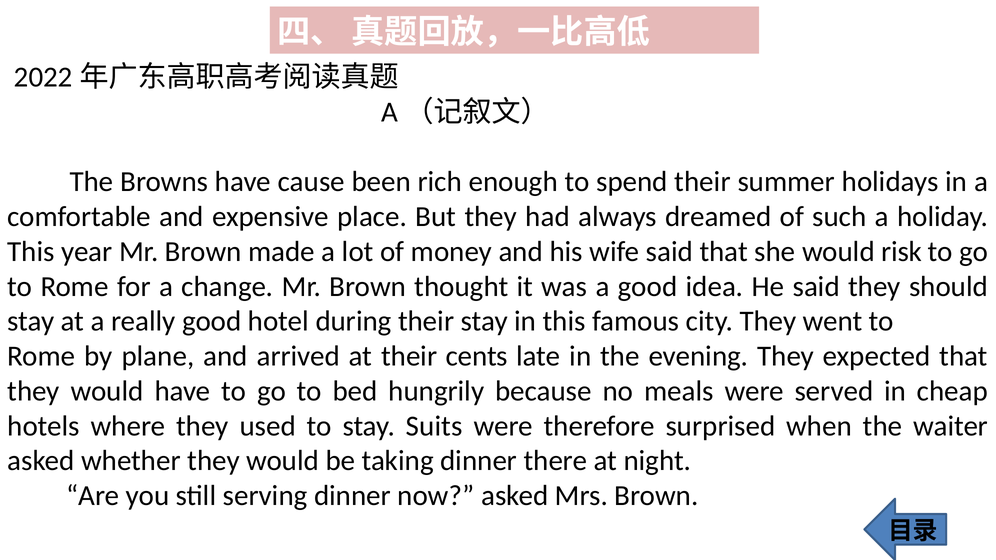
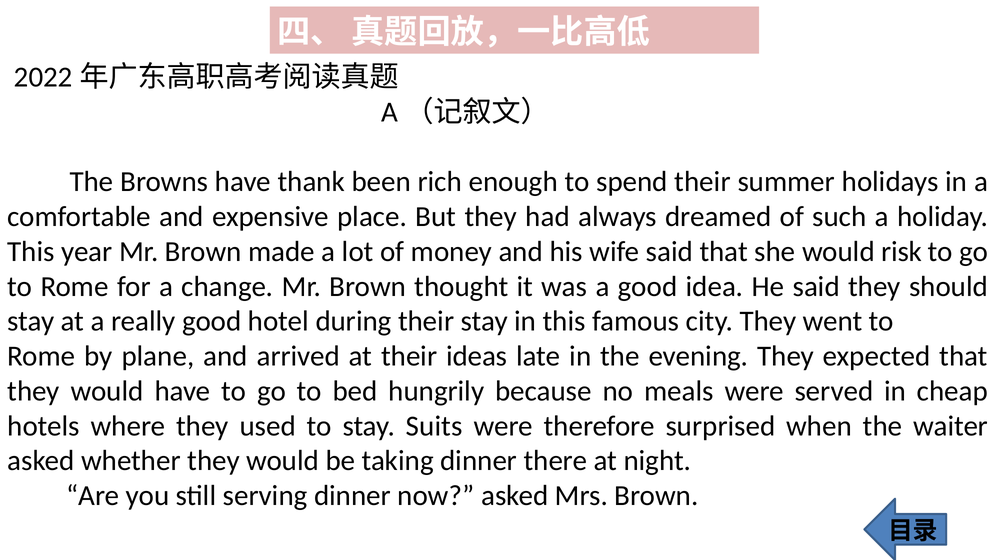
cause: cause -> thank
cents: cents -> ideas
